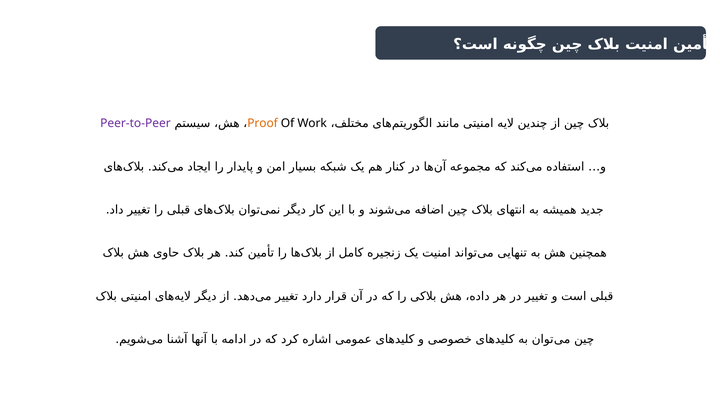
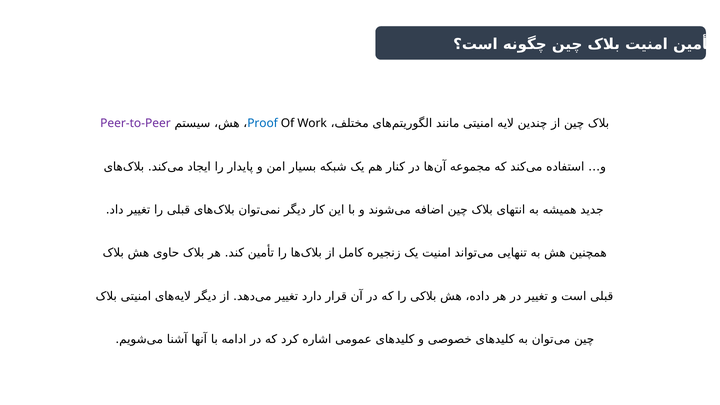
Proof colour: orange -> blue
